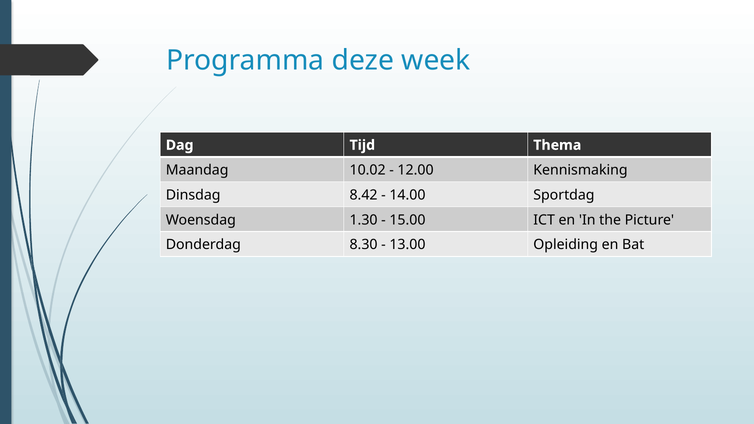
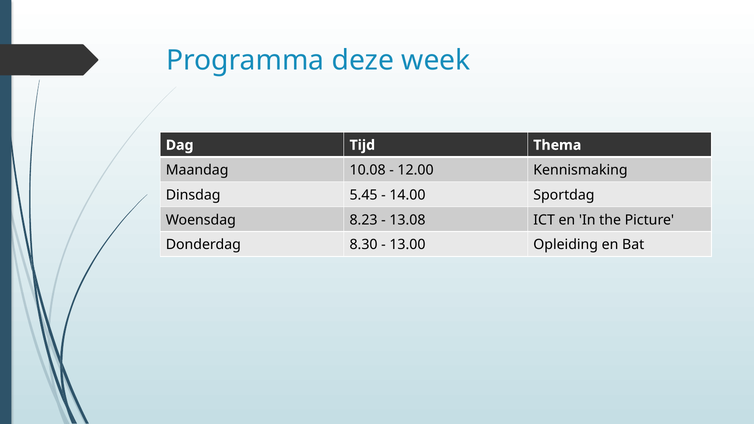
10.02: 10.02 -> 10.08
8.42: 8.42 -> 5.45
1.30: 1.30 -> 8.23
15.00: 15.00 -> 13.08
